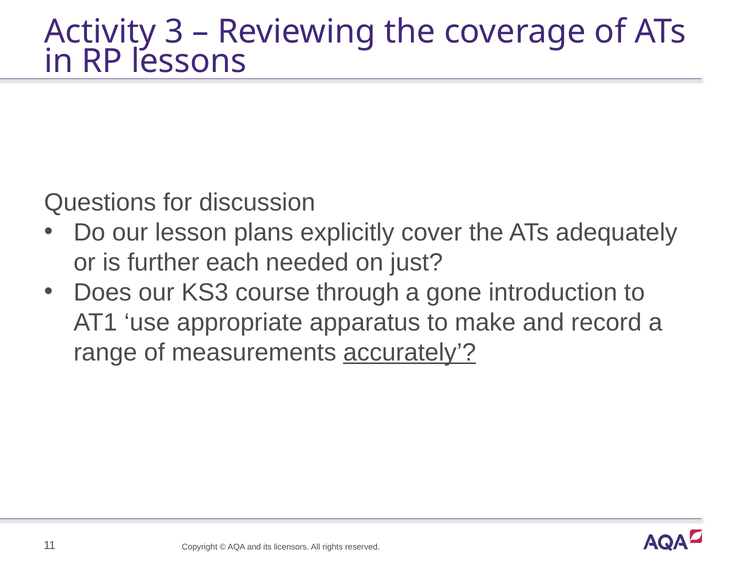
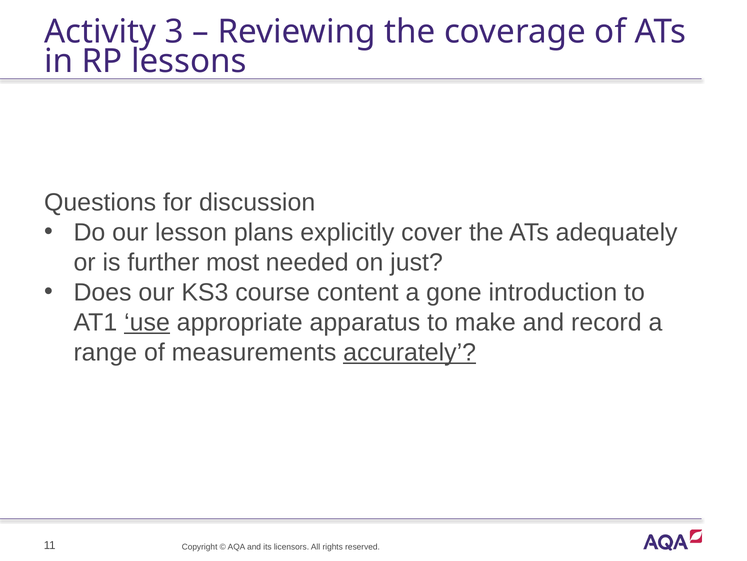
each: each -> most
through: through -> content
use underline: none -> present
